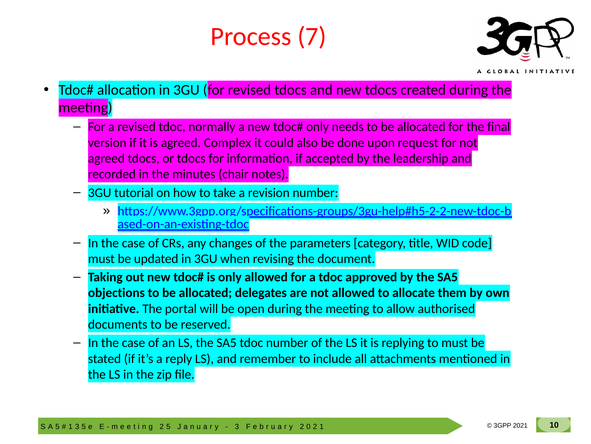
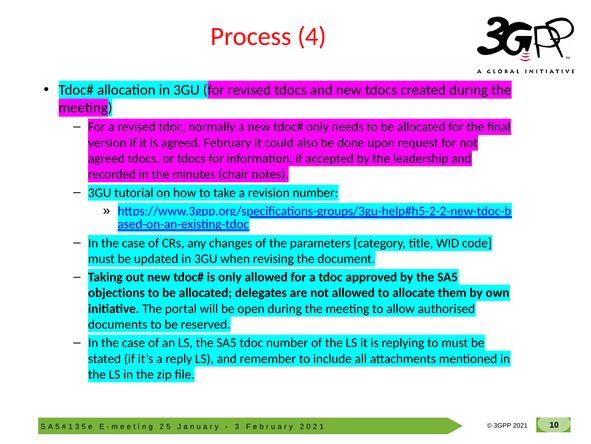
7: 7 -> 4
Complex: Complex -> February
